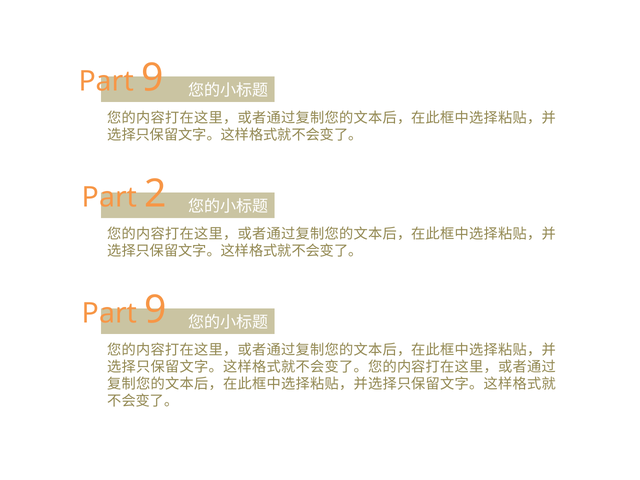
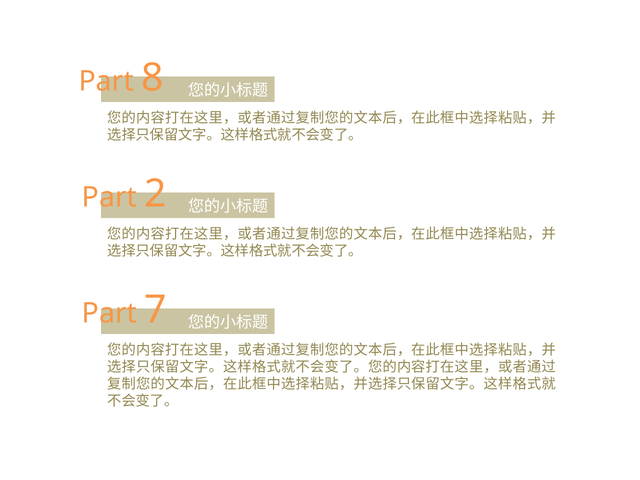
9 at (153, 78): 9 -> 8
9 at (156, 310): 9 -> 7
